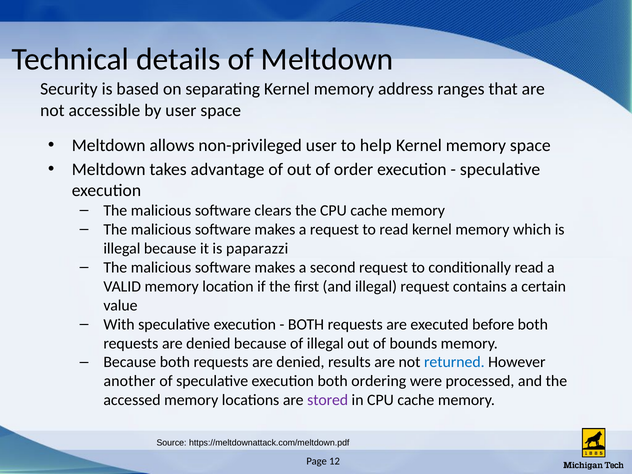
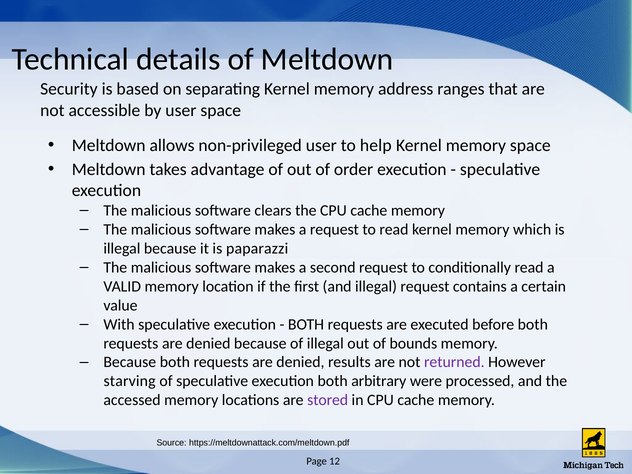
returned colour: blue -> purple
another: another -> starving
ordering: ordering -> arbitrary
